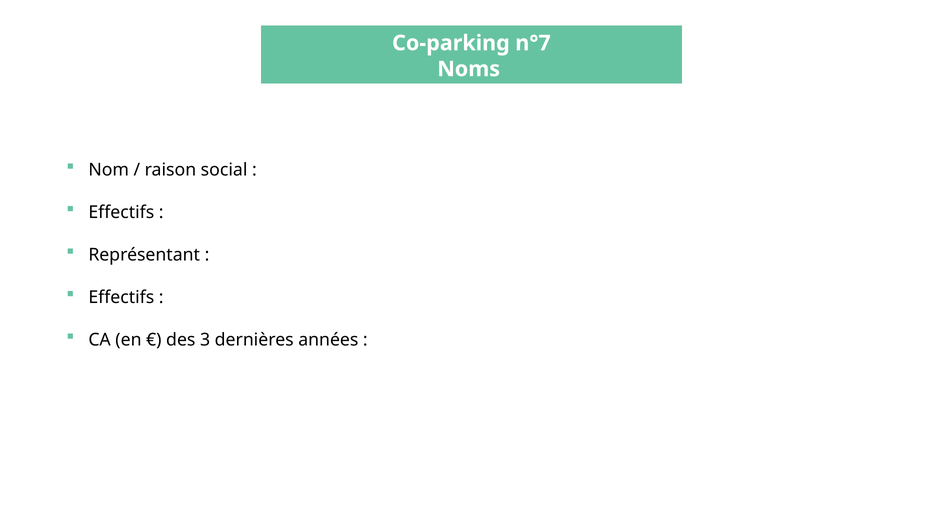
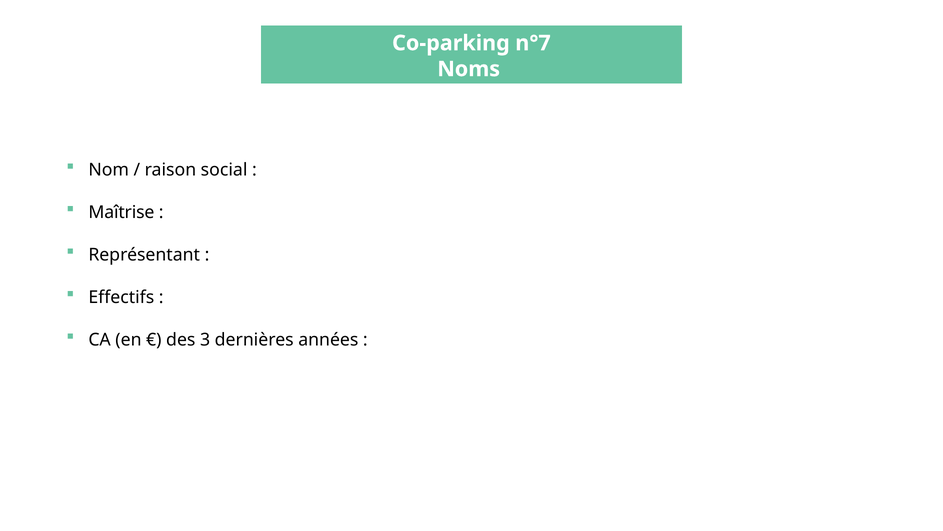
Effectifs at (121, 212): Effectifs -> Maîtrise
